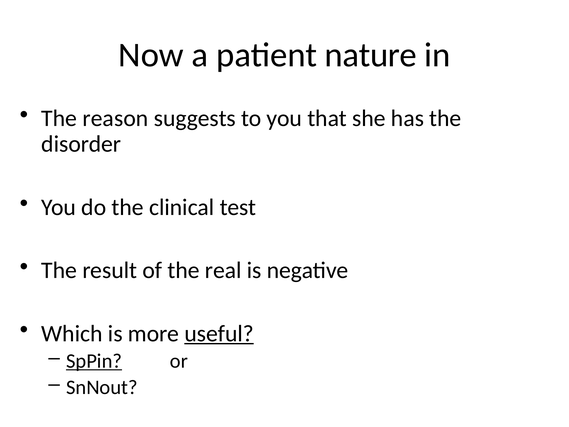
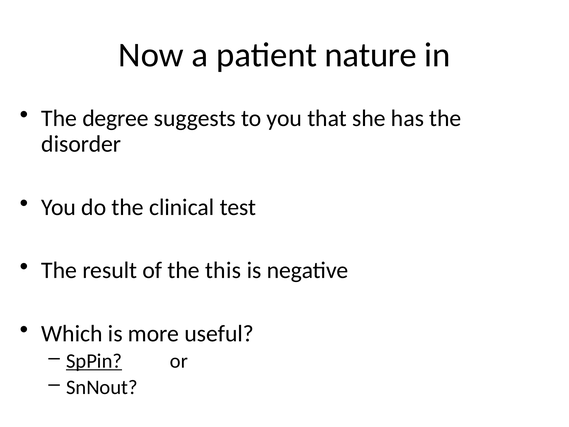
reason: reason -> degree
real: real -> this
useful underline: present -> none
